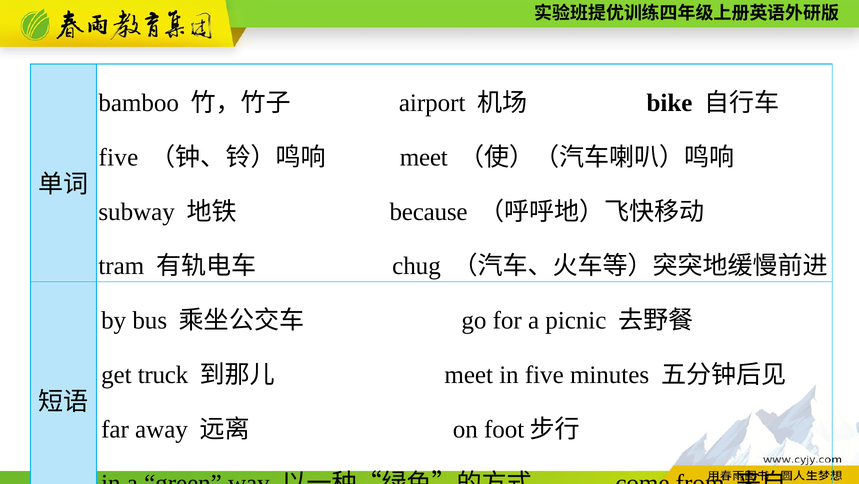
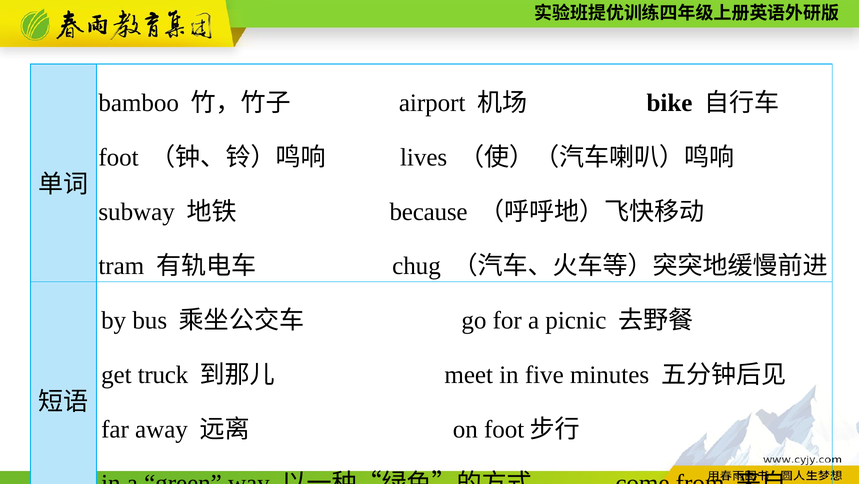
five at (118, 157): five -> foot
meet at (424, 157): meet -> lives
